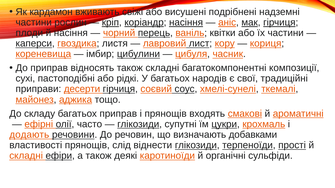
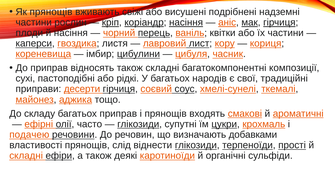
Як кардамон: кардамон -> прянощів
додають: додають -> подачею
